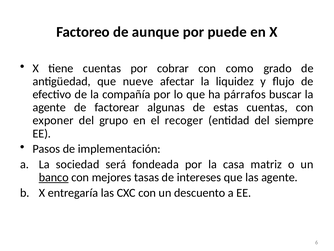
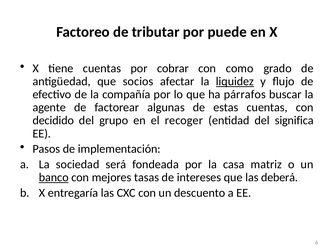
aunque: aunque -> tributar
nueve: nueve -> socios
liquidez underline: none -> present
exponer: exponer -> decidido
siempre: siempre -> significa
las agente: agente -> deberá
